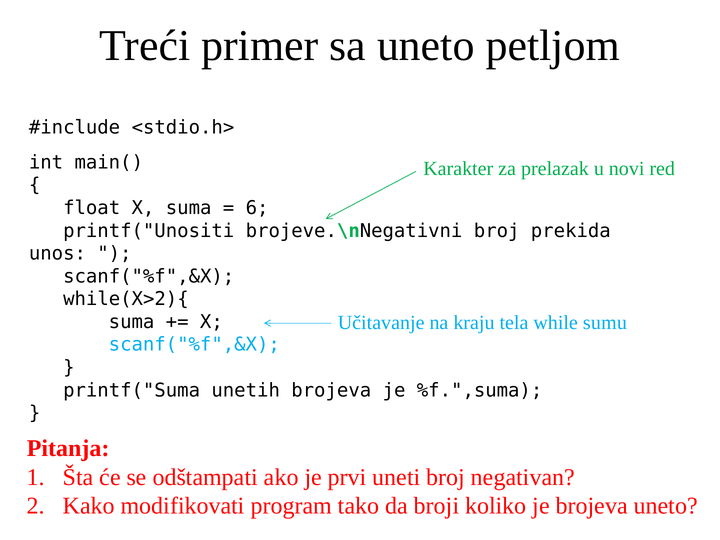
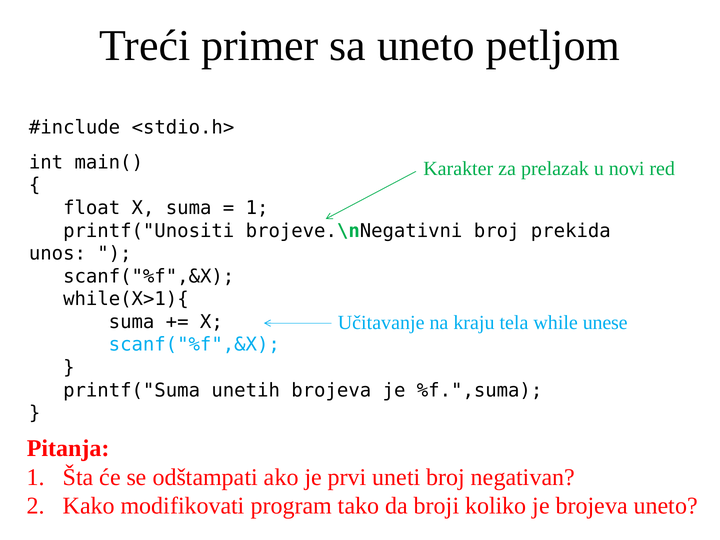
6 at (257, 208): 6 -> 1
while(X>2){: while(X>2){ -> while(X>1){
sumu: sumu -> unese
